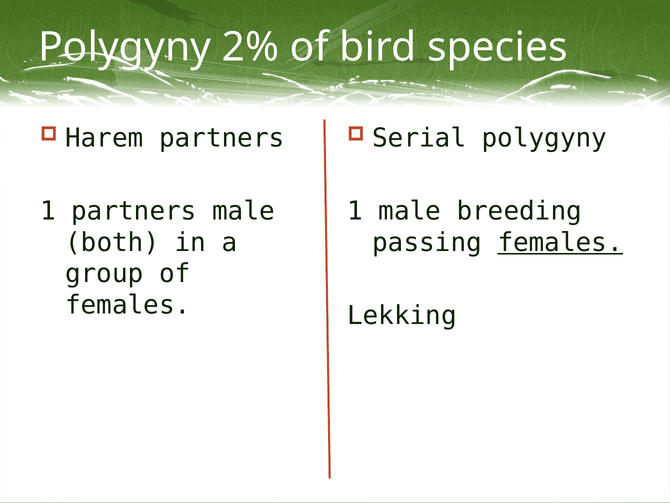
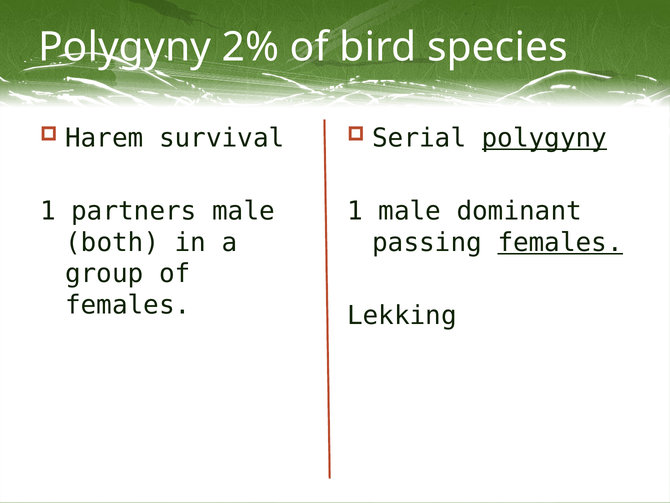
Harem partners: partners -> survival
polygyny at (544, 138) underline: none -> present
breeding: breeding -> dominant
